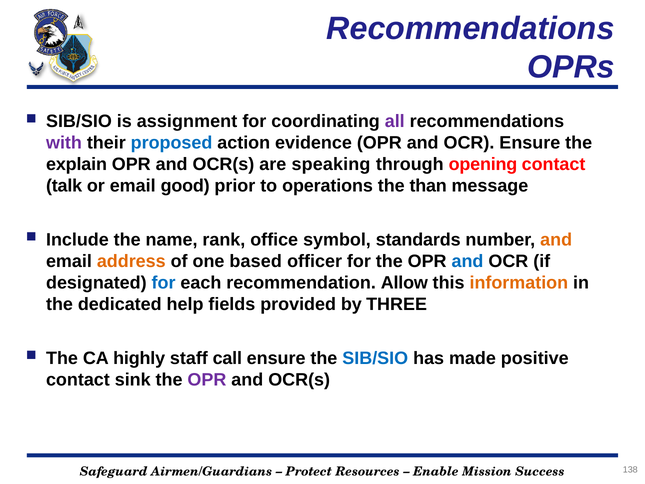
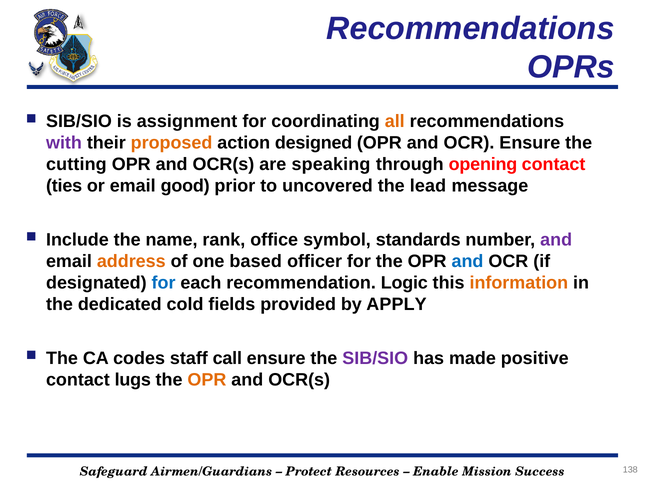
all colour: purple -> orange
proposed colour: blue -> orange
evidence: evidence -> designed
explain: explain -> cutting
talk: talk -> ties
operations: operations -> uncovered
than: than -> lead
and at (556, 240) colour: orange -> purple
Allow: Allow -> Logic
help: help -> cold
THREE: THREE -> APPLY
highly: highly -> codes
SIB/SIO at (375, 358) colour: blue -> purple
sink: sink -> lugs
OPR at (207, 380) colour: purple -> orange
